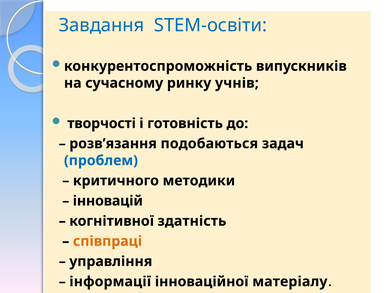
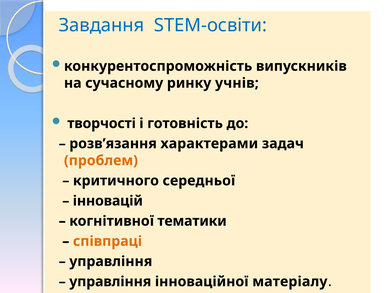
подобаються: подобаються -> характерами
проблем colour: blue -> orange
методики: методики -> середньої
здатність: здатність -> тематики
інформації at (110, 281): інформації -> управління
